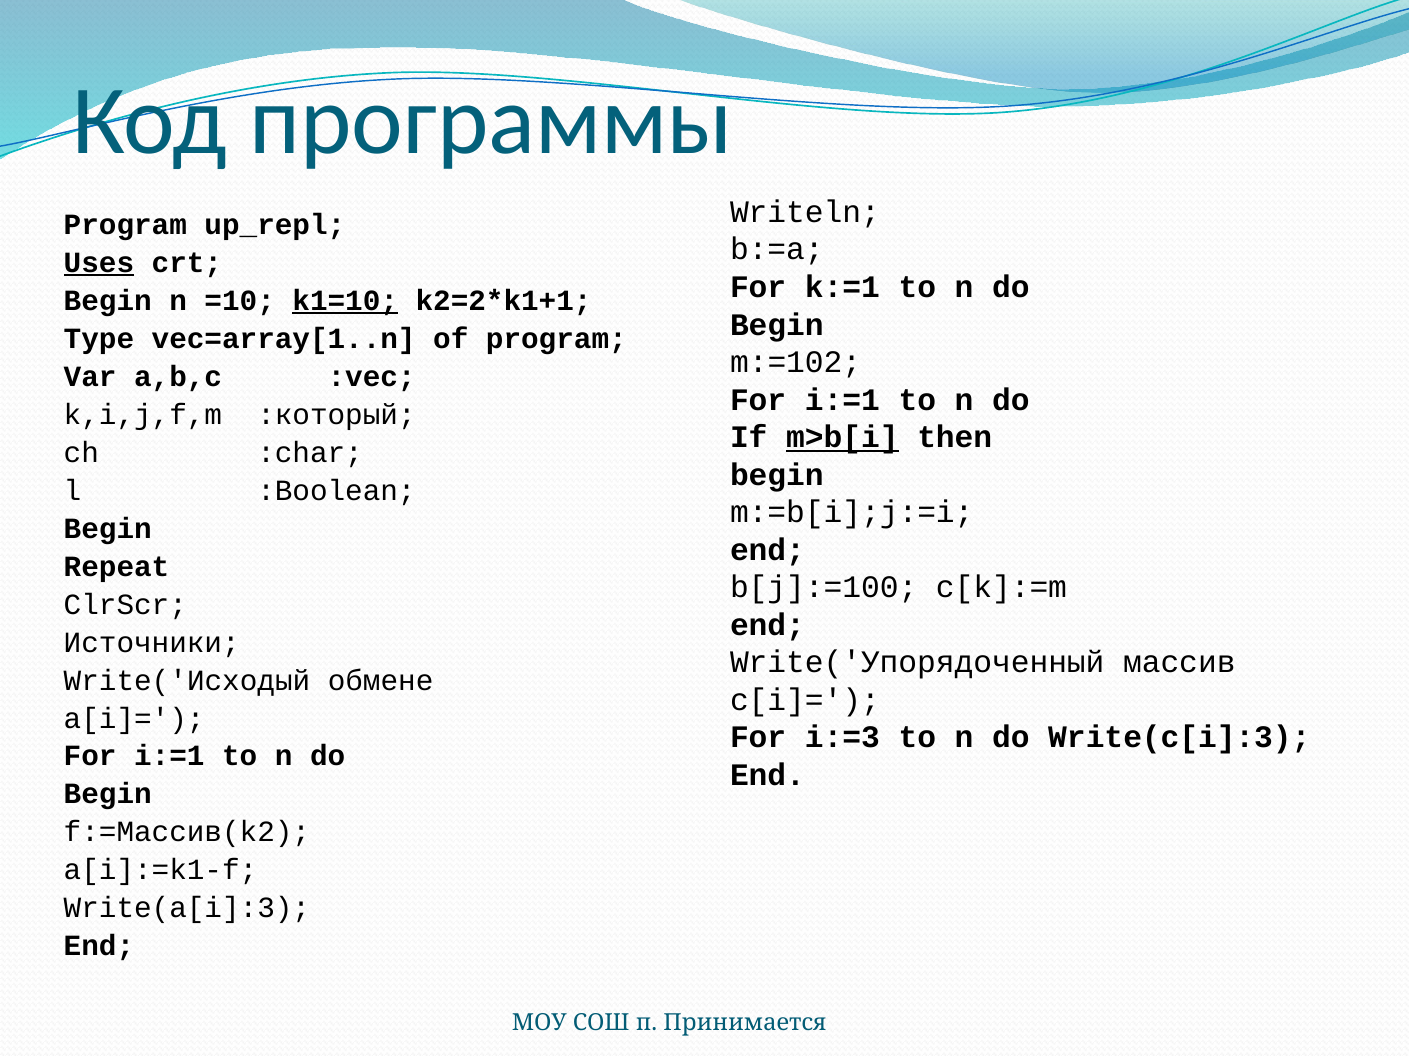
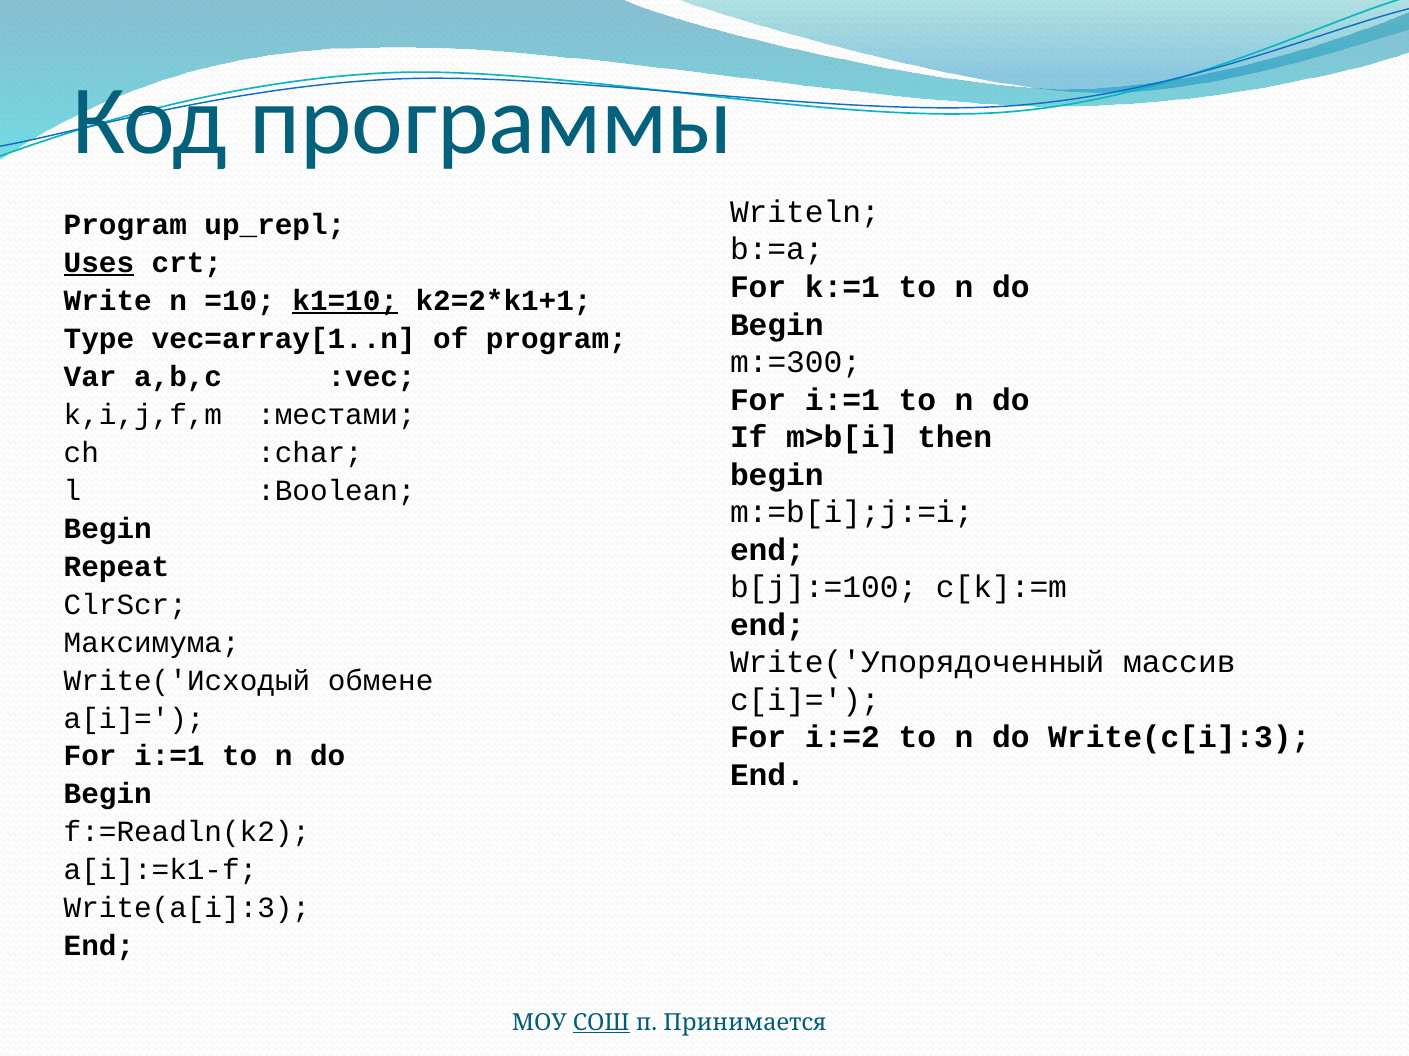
Begin at (108, 301): Begin -> Write
m:=102: m:=102 -> m:=300
:который: :который -> :местами
m>b[i underline: present -> none
Источники: Источники -> Максимума
i:=3: i:=3 -> i:=2
f:=Массив(k2: f:=Массив(k2 -> f:=Readln(k2
СОШ underline: none -> present
